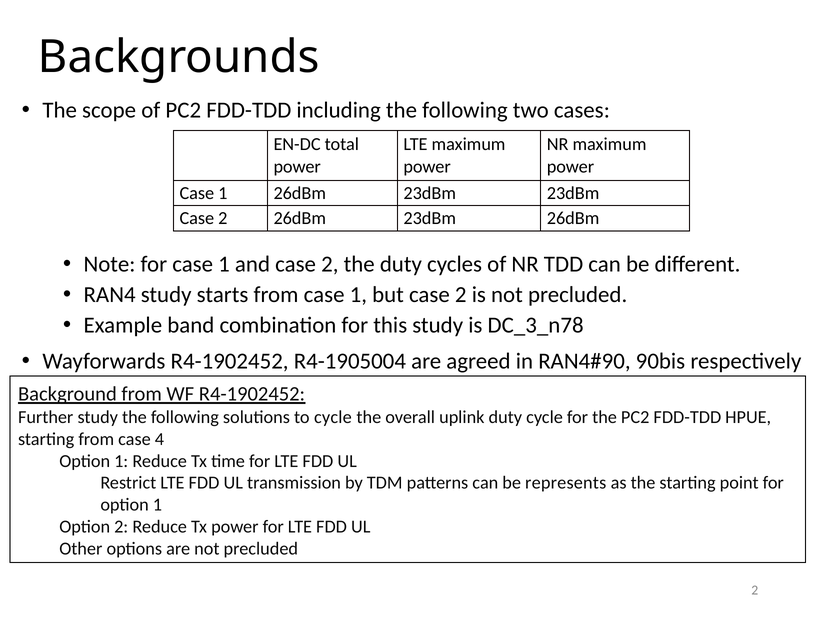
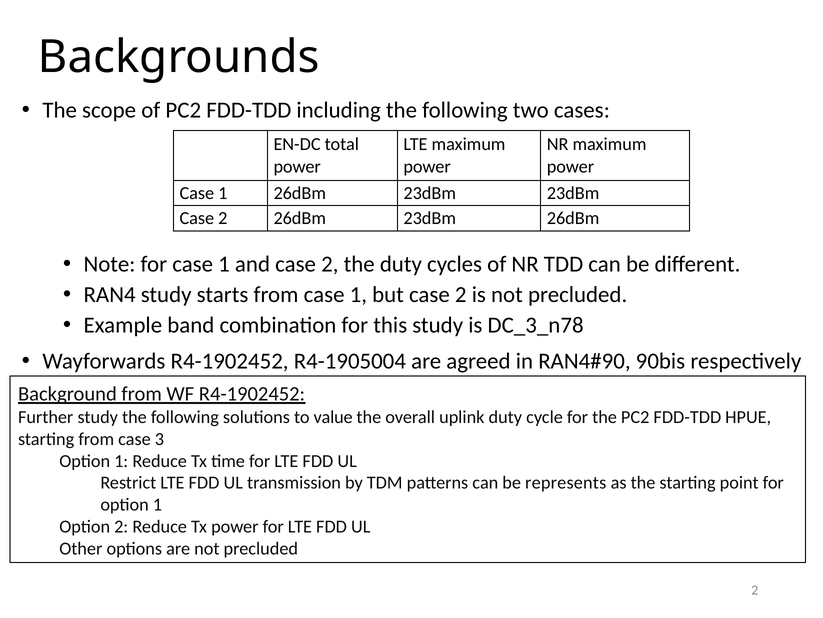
to cycle: cycle -> value
4: 4 -> 3
